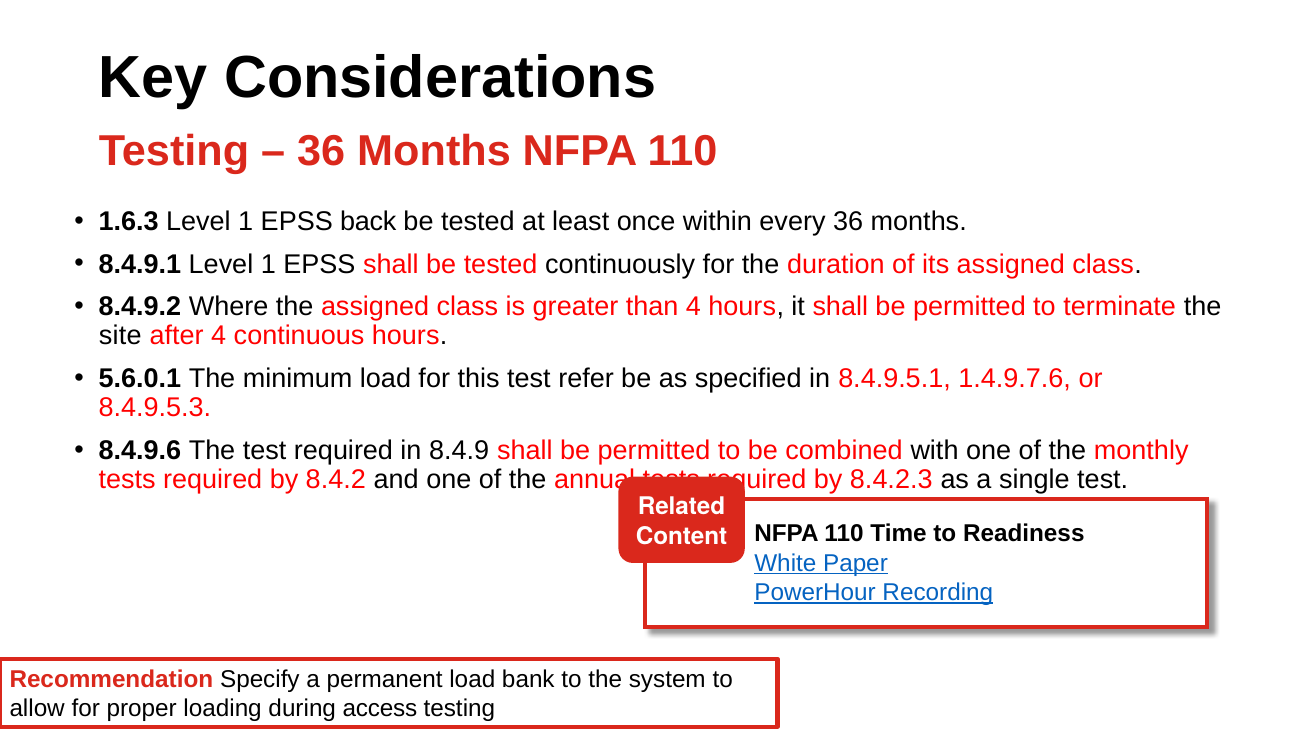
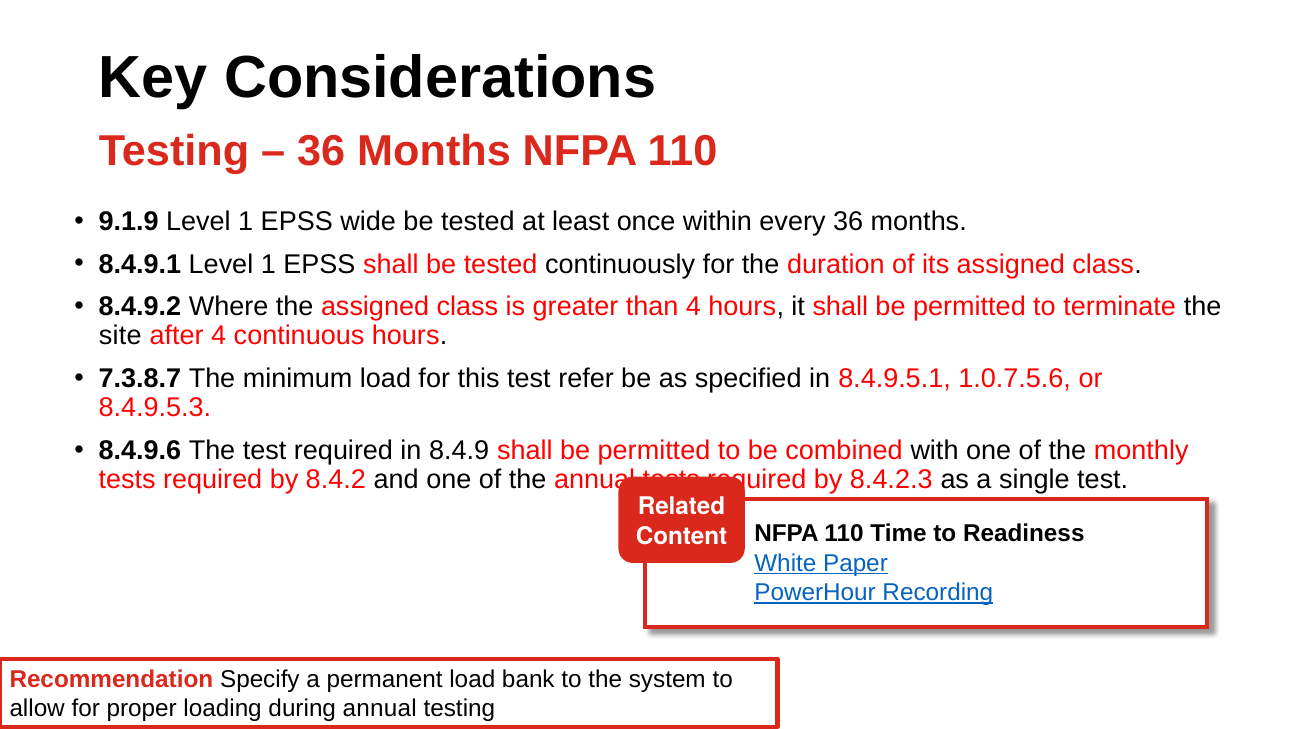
1.6.3: 1.6.3 -> 9.1.9
back: back -> wide
5.6.0.1: 5.6.0.1 -> 7.3.8.7
1.4.9.7.6: 1.4.9.7.6 -> 1.0.7.5.6
during access: access -> annual
